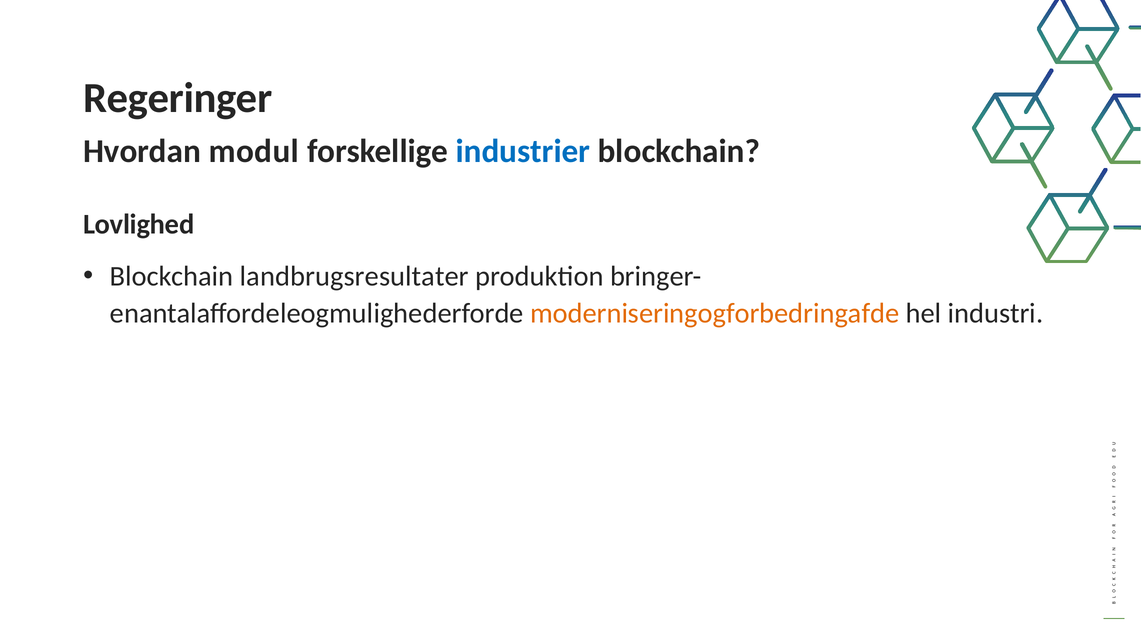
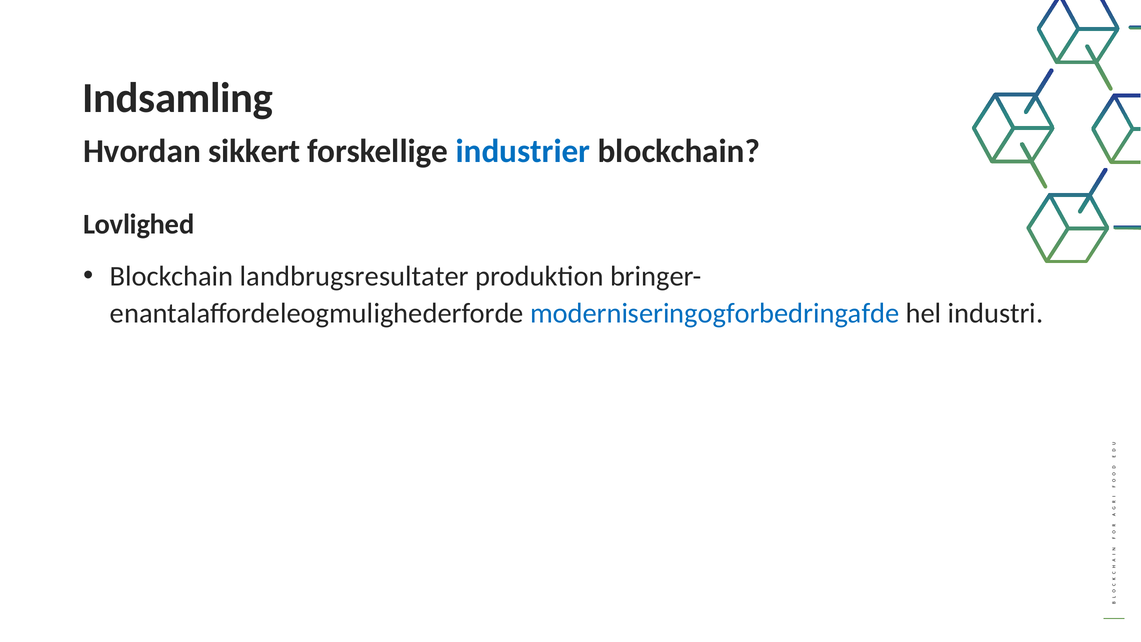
Regeringer: Regeringer -> Indsamling
modul: modul -> sikkert
moderniseringogforbedringafde colour: orange -> blue
